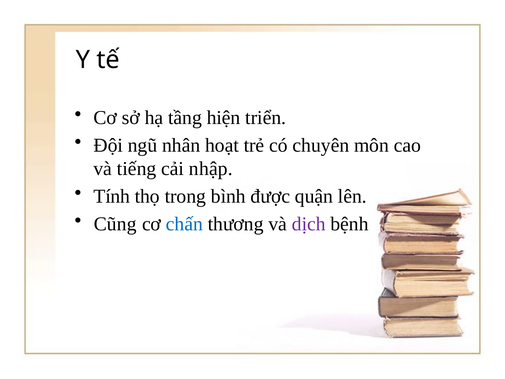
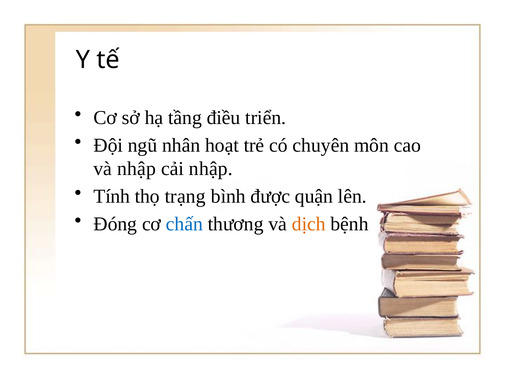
hiện: hiện -> điều
và tiếng: tiếng -> nhập
trong: trong -> trạng
Cũng: Cũng -> Đóng
dịch colour: purple -> orange
